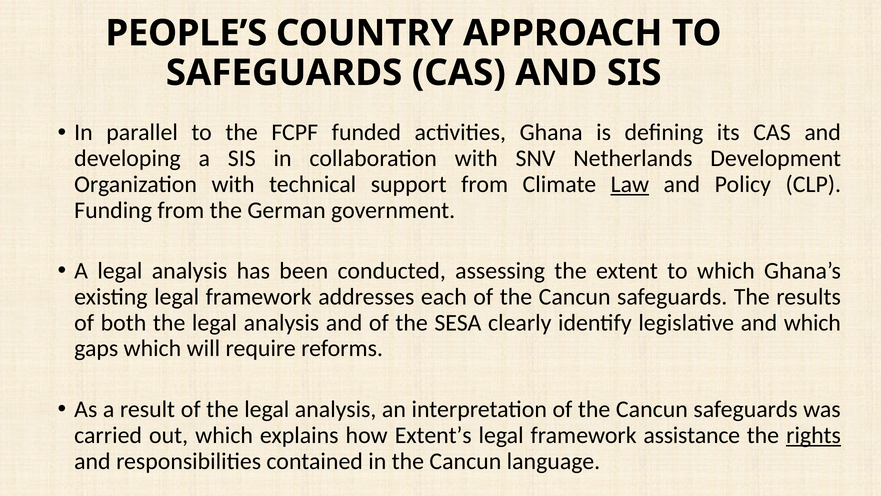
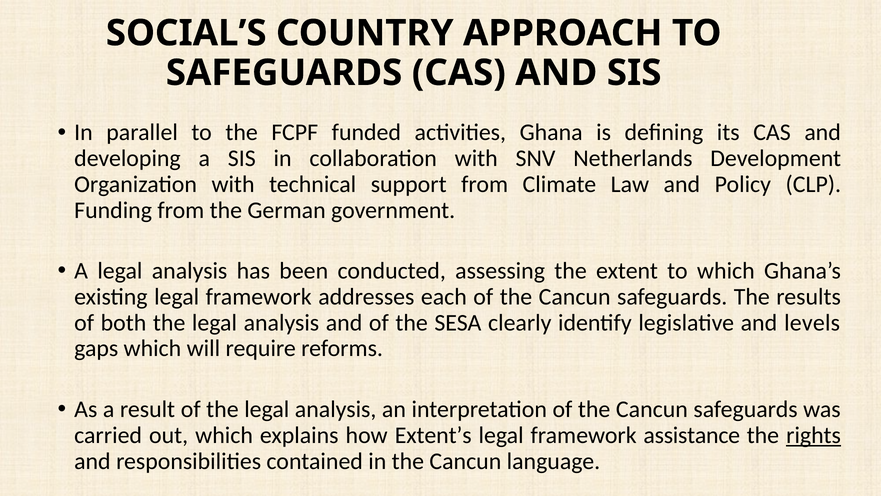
PEOPLE’S: PEOPLE’S -> SOCIAL’S
Law underline: present -> none
and which: which -> levels
